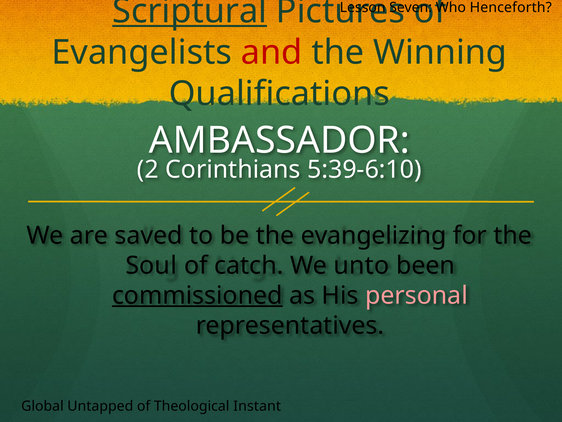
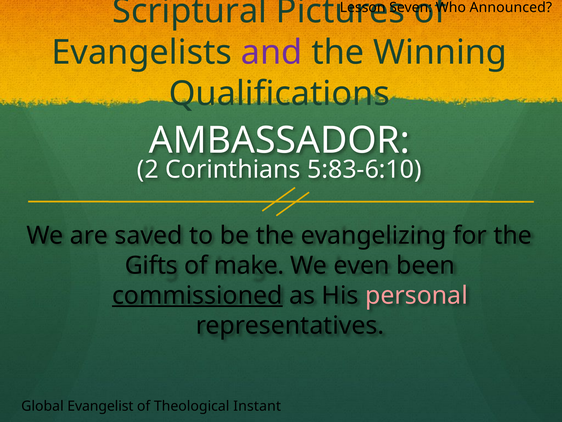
Scriptural underline: present -> none
Henceforth: Henceforth -> Announced
and colour: red -> purple
5:39-6:10: 5:39-6:10 -> 5:83-6:10
Soul: Soul -> Gifts
catch: catch -> make
unto: unto -> even
Untapped: Untapped -> Evangelist
